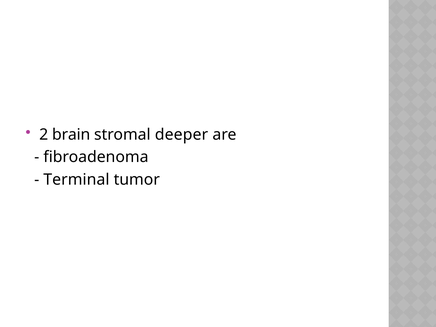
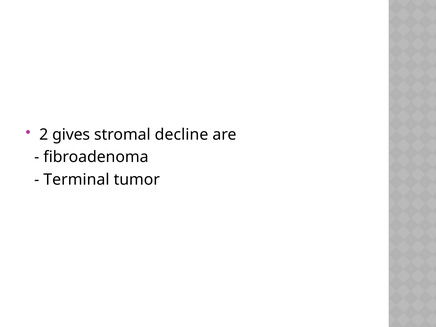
brain: brain -> gives
deeper: deeper -> decline
